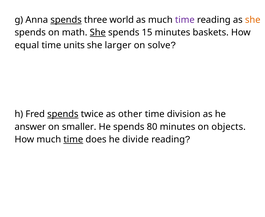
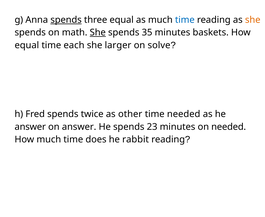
three world: world -> equal
time at (185, 20) colour: purple -> blue
15: 15 -> 35
units: units -> each
spends at (63, 114) underline: present -> none
time division: division -> needed
on smaller: smaller -> answer
80: 80 -> 23
on objects: objects -> needed
time at (73, 140) underline: present -> none
divide: divide -> rabbit
